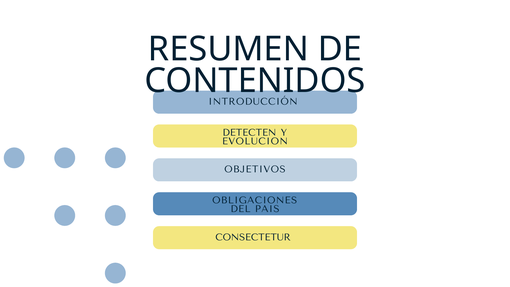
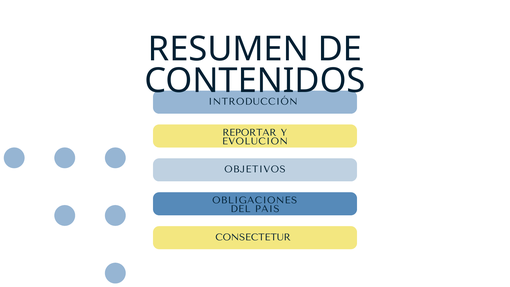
DETECTEN: DETECTEN -> REPORTAR
